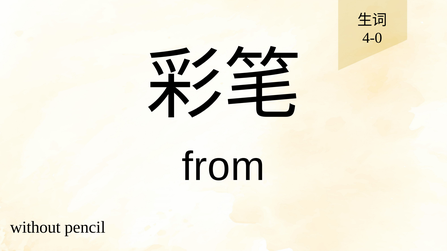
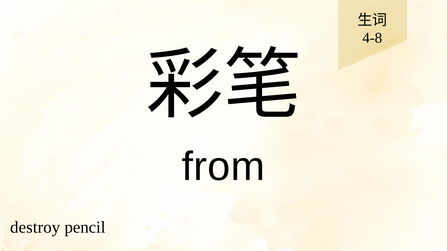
4-0: 4-0 -> 4-8
without: without -> destroy
